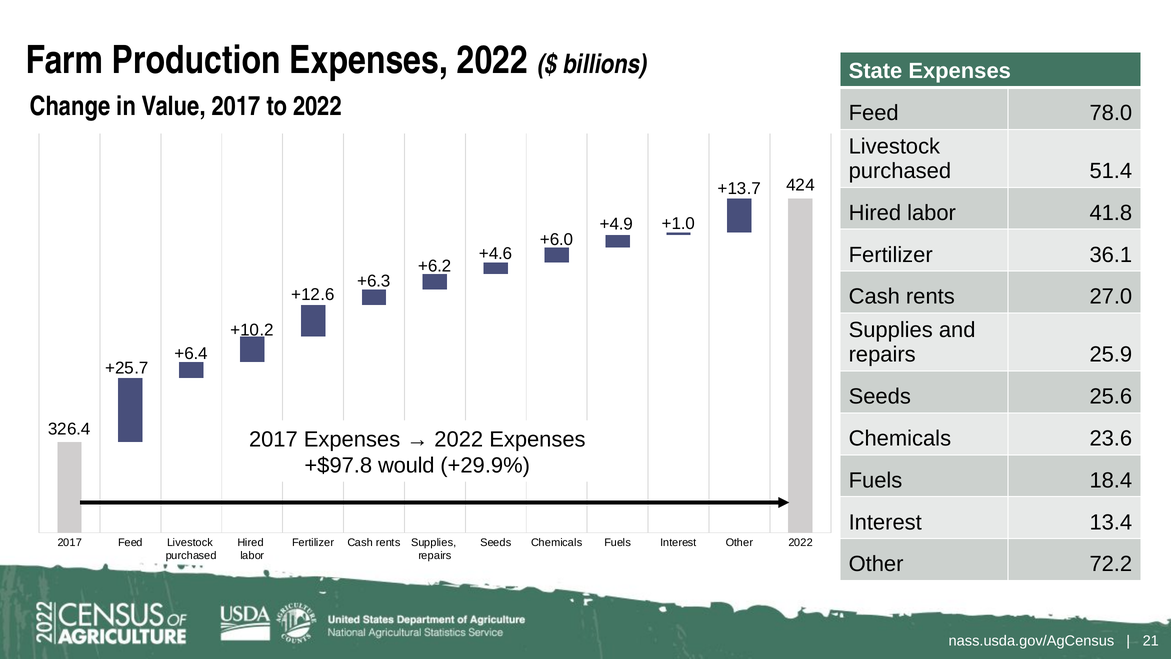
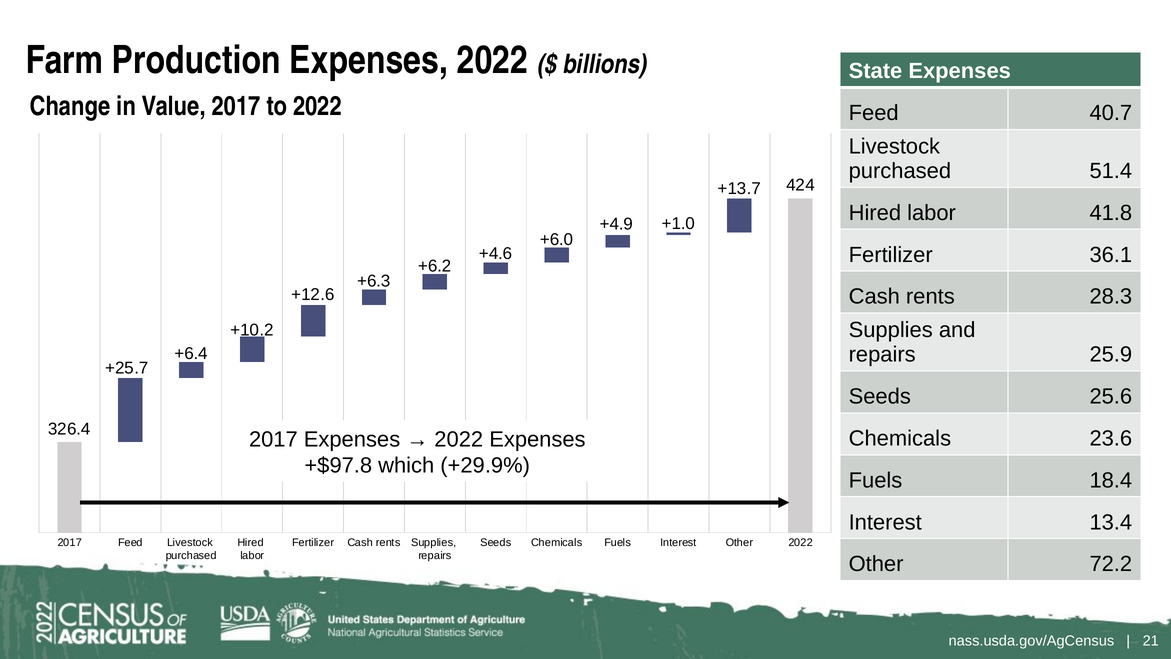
78.0: 78.0 -> 40.7
27.0: 27.0 -> 28.3
would: would -> which
